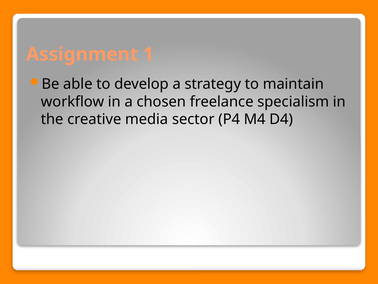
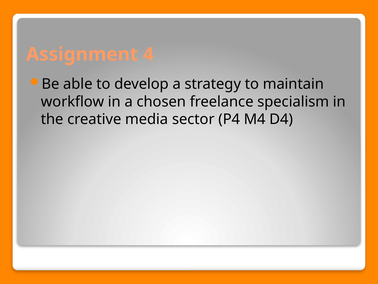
1: 1 -> 4
